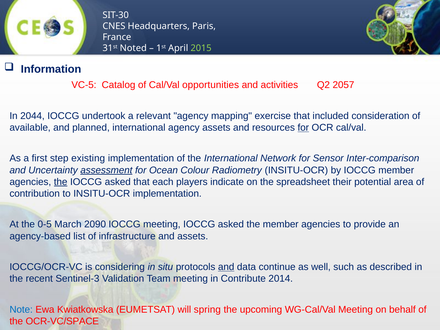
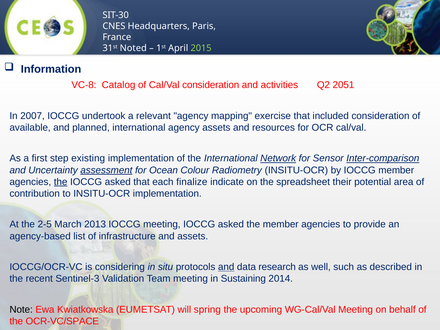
VC-5: VC-5 -> VC-8
Cal/Val opportunities: opportunities -> consideration
2057: 2057 -> 2051
2044: 2044 -> 2007
for at (303, 128) underline: present -> none
Network underline: none -> present
Inter-comparison underline: none -> present
players: players -> finalize
0-5: 0-5 -> 2-5
2090: 2090 -> 2013
continue: continue -> research
Contribute: Contribute -> Sustaining
Note colour: blue -> black
